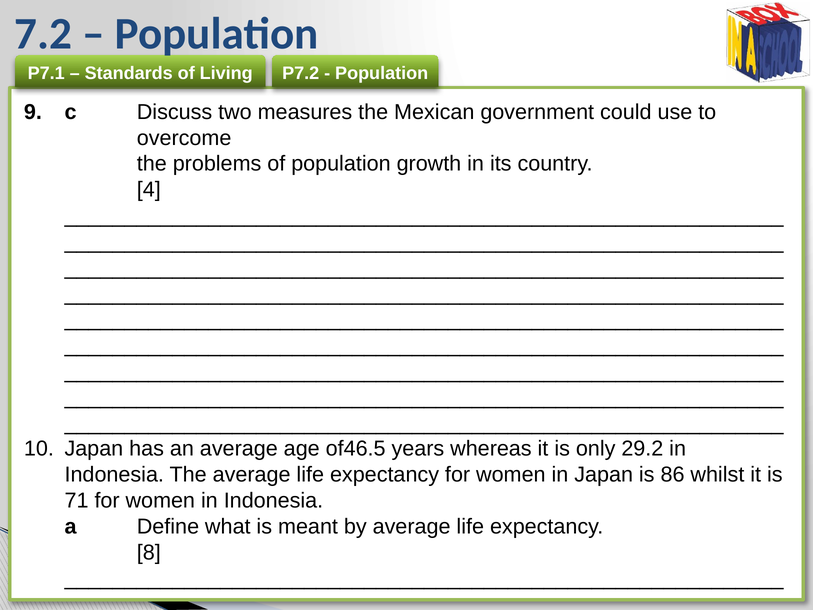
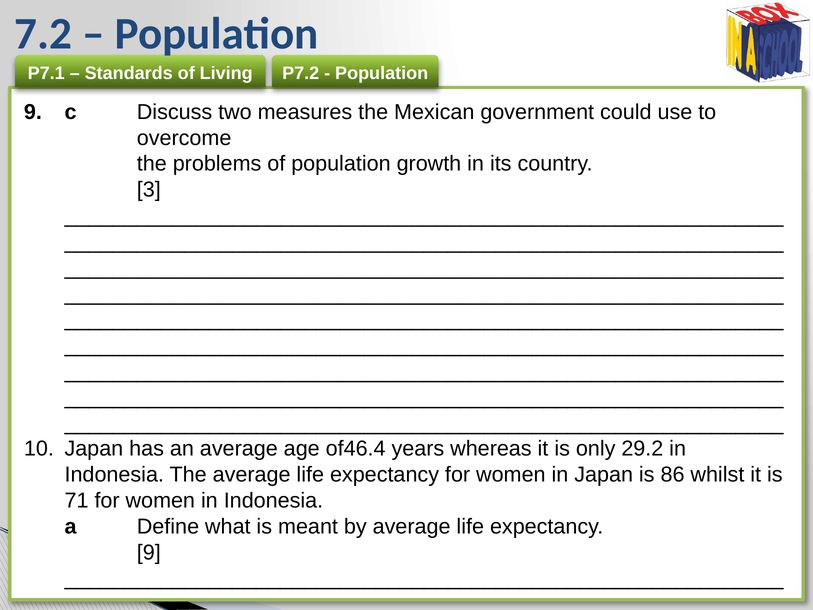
4: 4 -> 3
of46.5: of46.5 -> of46.4
8 at (149, 552): 8 -> 9
